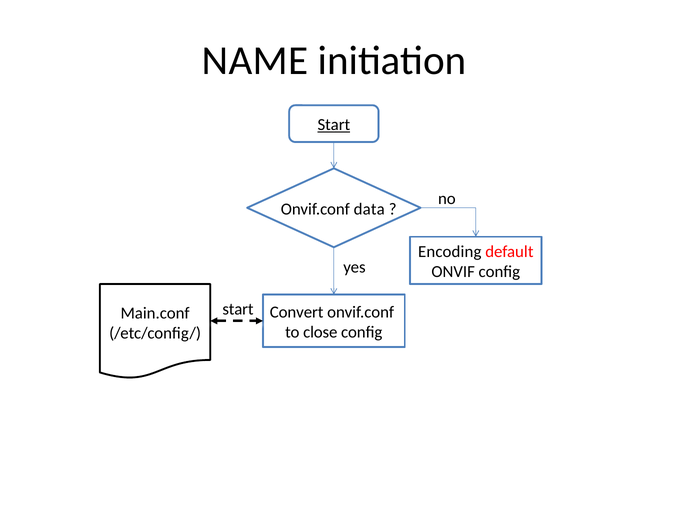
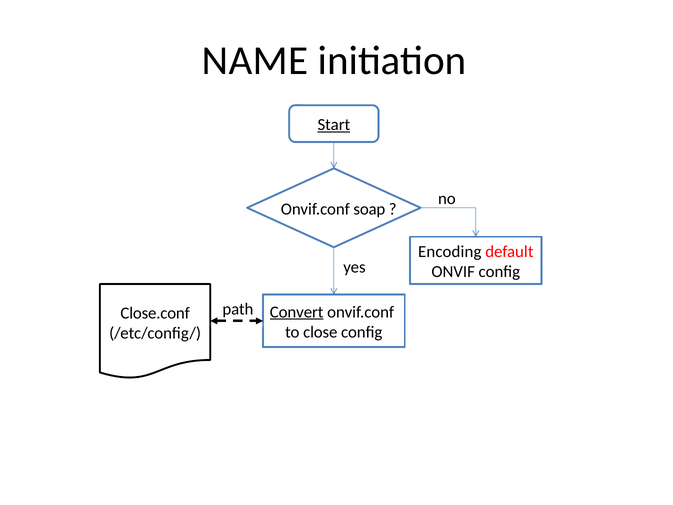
data: data -> soap
start at (238, 309): start -> path
Convert underline: none -> present
Main.conf: Main.conf -> Close.conf
